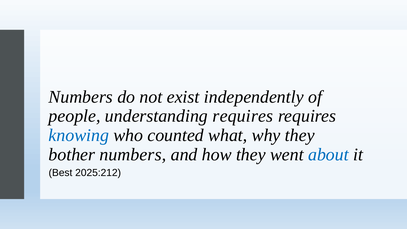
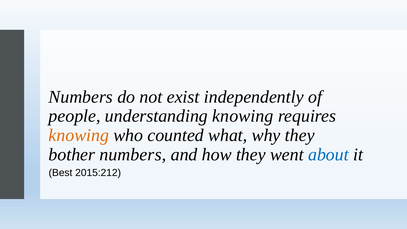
understanding requires: requires -> knowing
knowing at (79, 135) colour: blue -> orange
2025:212: 2025:212 -> 2015:212
